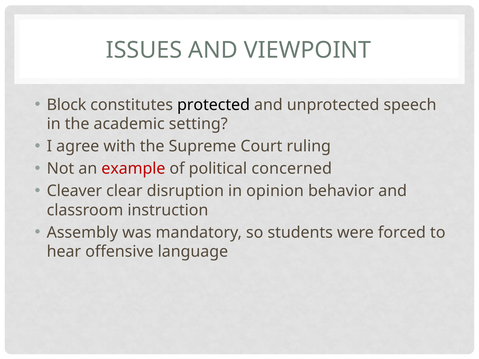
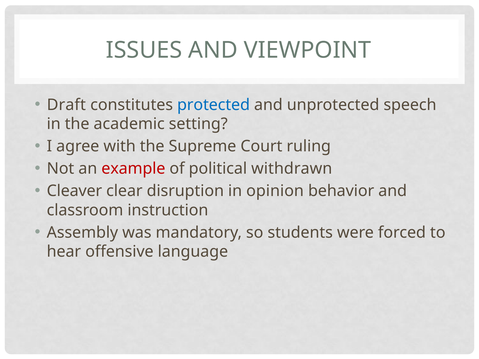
Block: Block -> Draft
protected colour: black -> blue
concerned: concerned -> withdrawn
